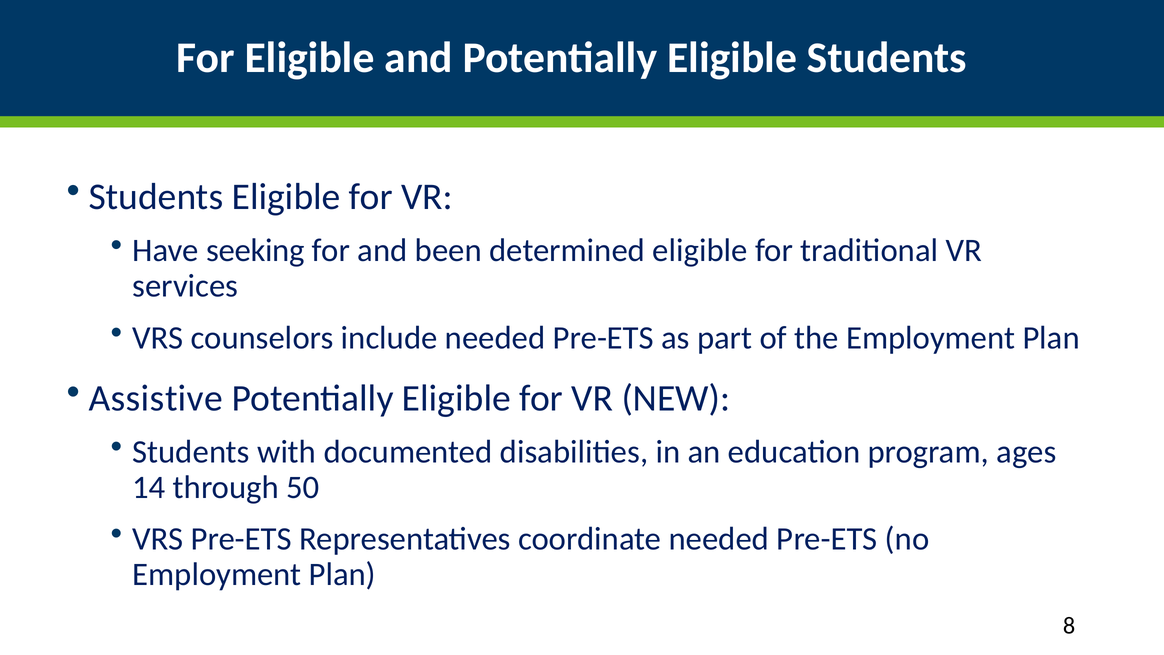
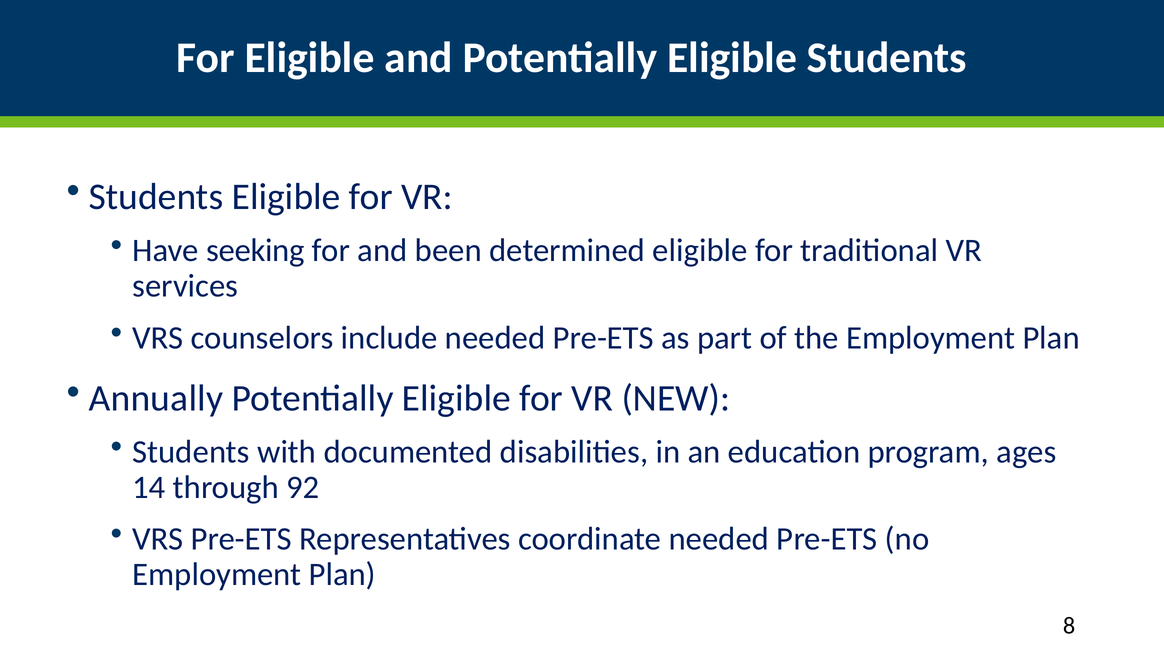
Assistive: Assistive -> Annually
50: 50 -> 92
